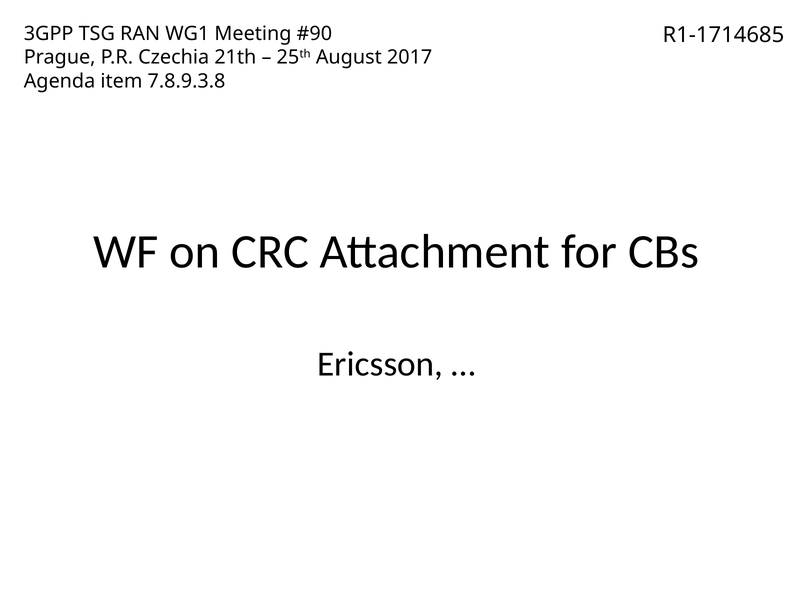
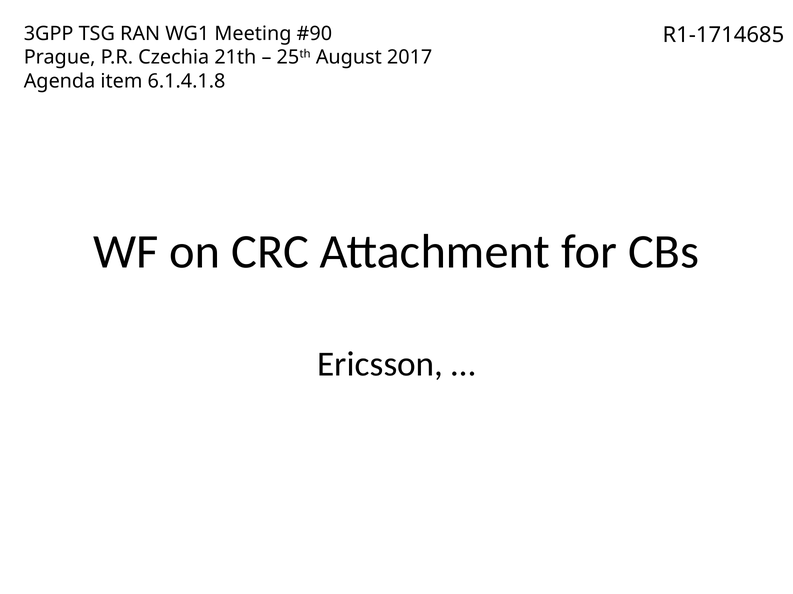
7.8.9.3.8: 7.8.9.3.8 -> 6.1.4.1.8
